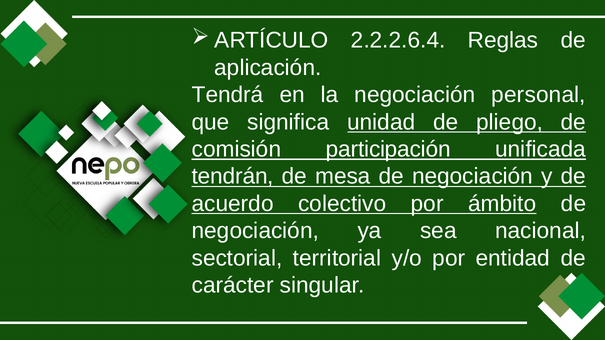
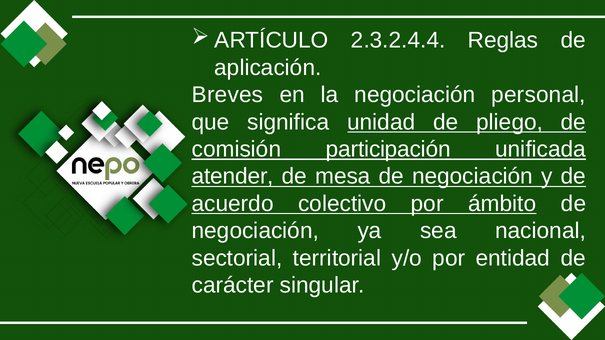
2.2.2.6.4: 2.2.2.6.4 -> 2.3.2.4.4
Tendrá: Tendrá -> Breves
tendrán: tendrán -> atender
